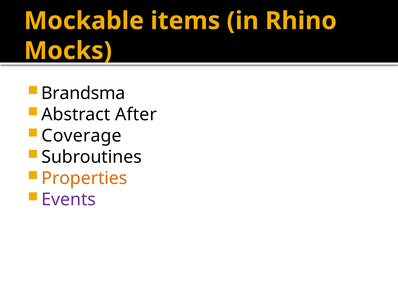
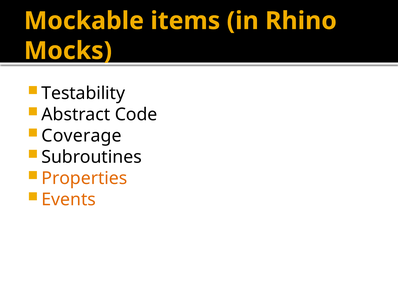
Brandsma: Brandsma -> Testability
After: After -> Code
Events colour: purple -> orange
